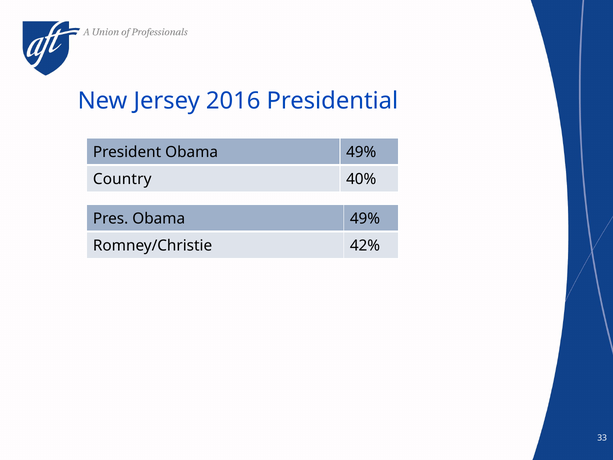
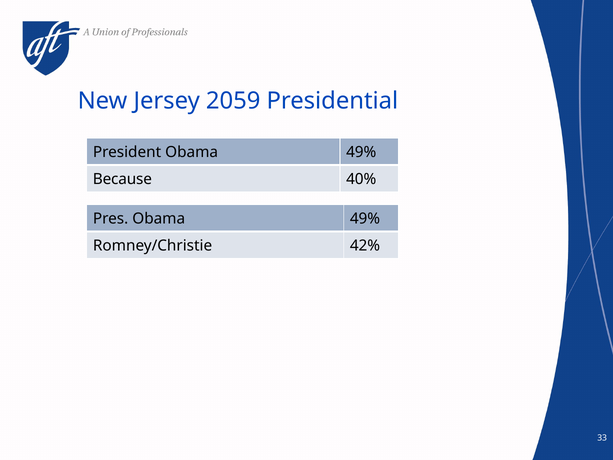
2016: 2016 -> 2059
Country: Country -> Because
